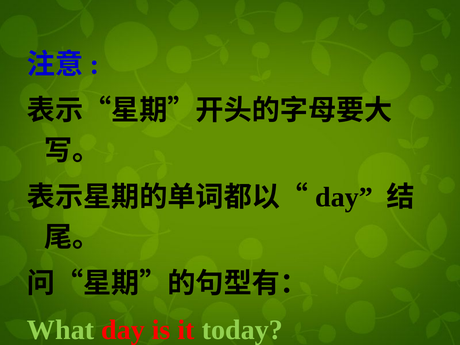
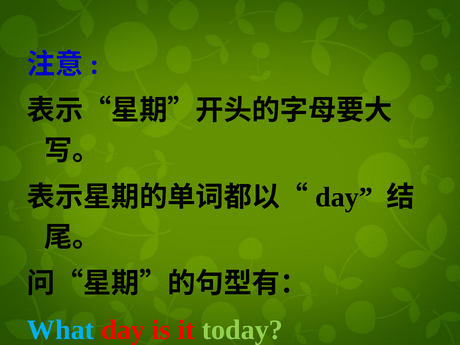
What at (61, 330) colour: light green -> light blue
